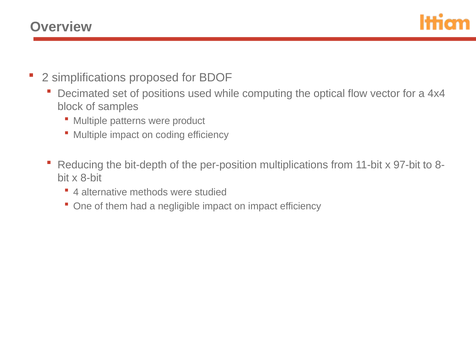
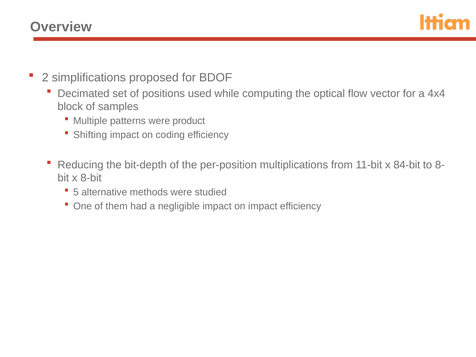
Multiple at (90, 135): Multiple -> Shifting
97-bit: 97-bit -> 84-bit
4: 4 -> 5
